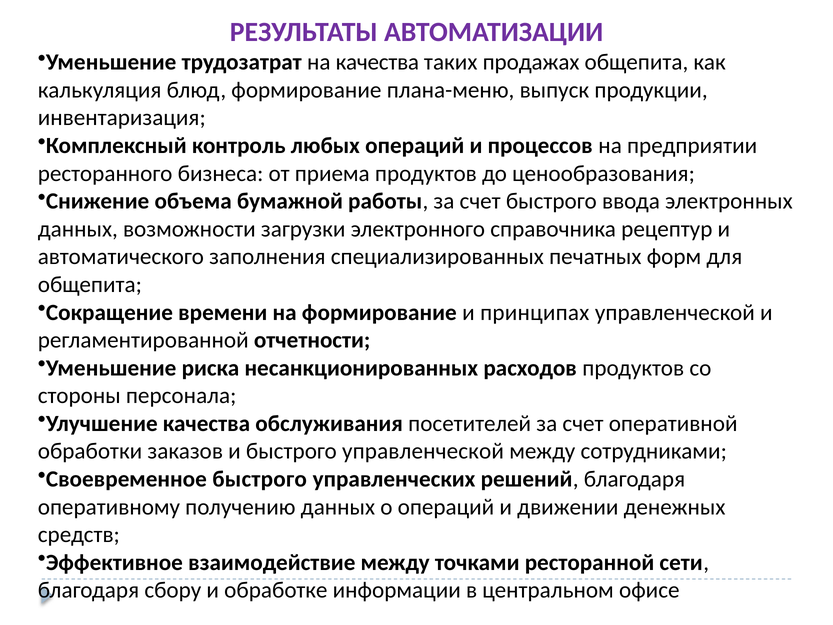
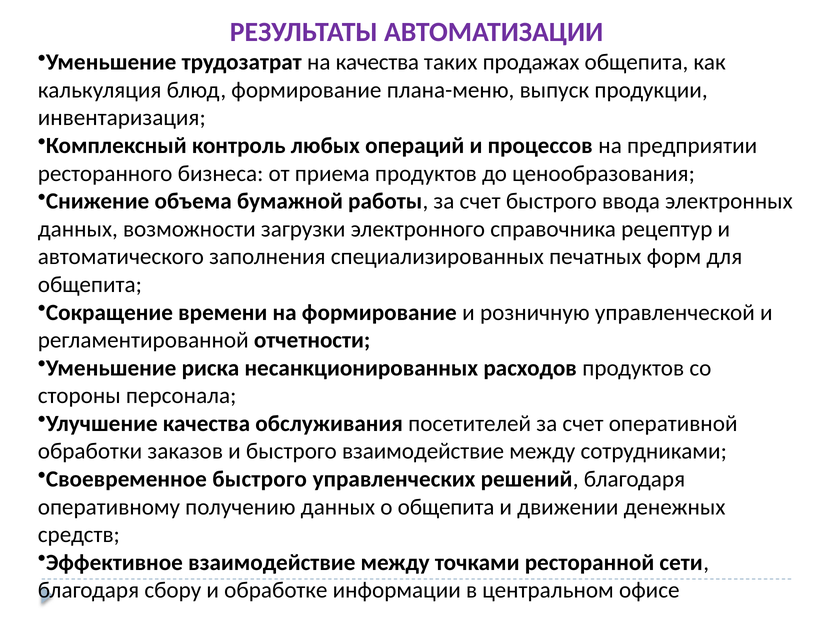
принципах: принципах -> розничную
быстрого управленческой: управленческой -> взаимодействие
о операций: операций -> общепита
